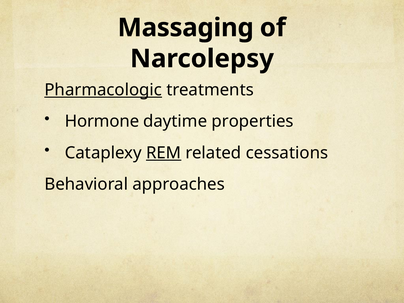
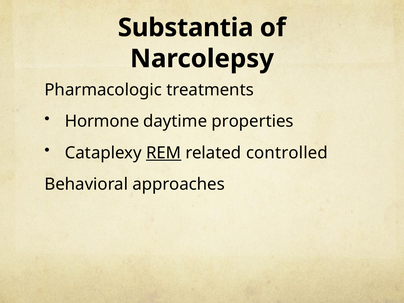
Massaging: Massaging -> Substantia
Pharmacologic underline: present -> none
cessations: cessations -> controlled
